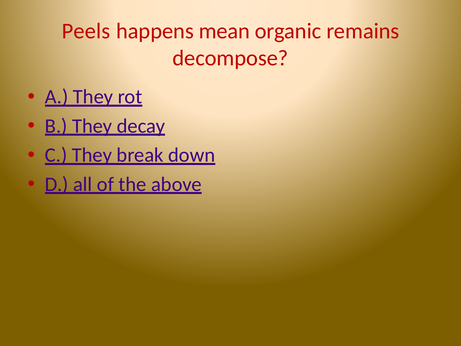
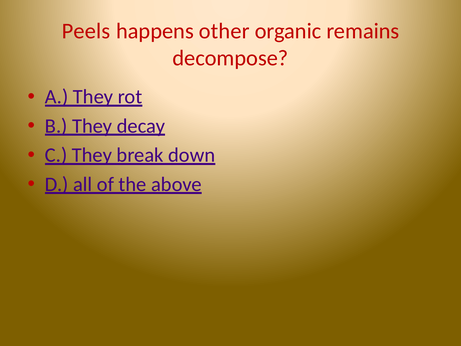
mean: mean -> other
